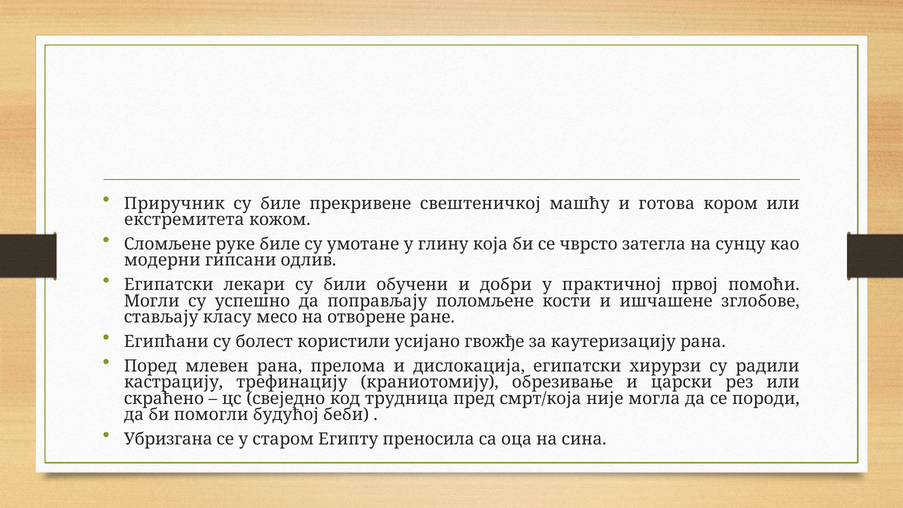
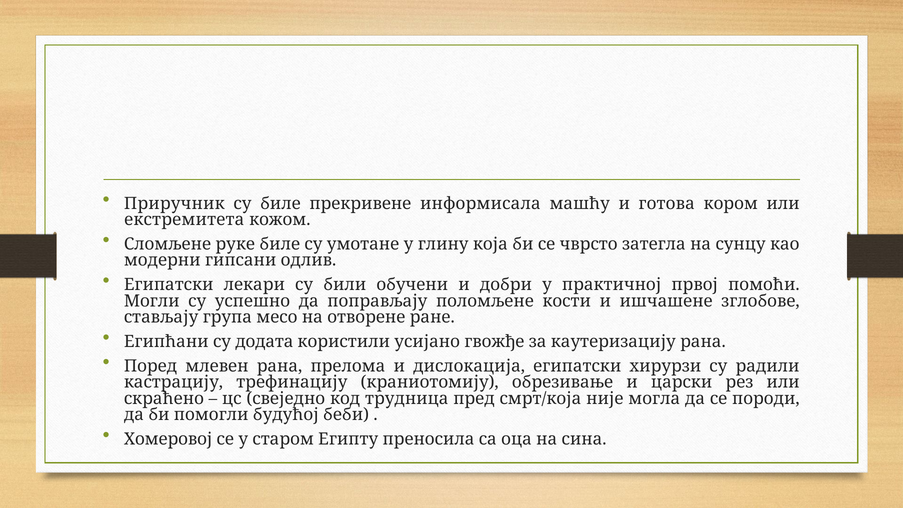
свештеничкој: свештеничкој -> информисала
класу: класу -> група
болест: болест -> додата
Убризгана: Убризгана -> Хомеровој
